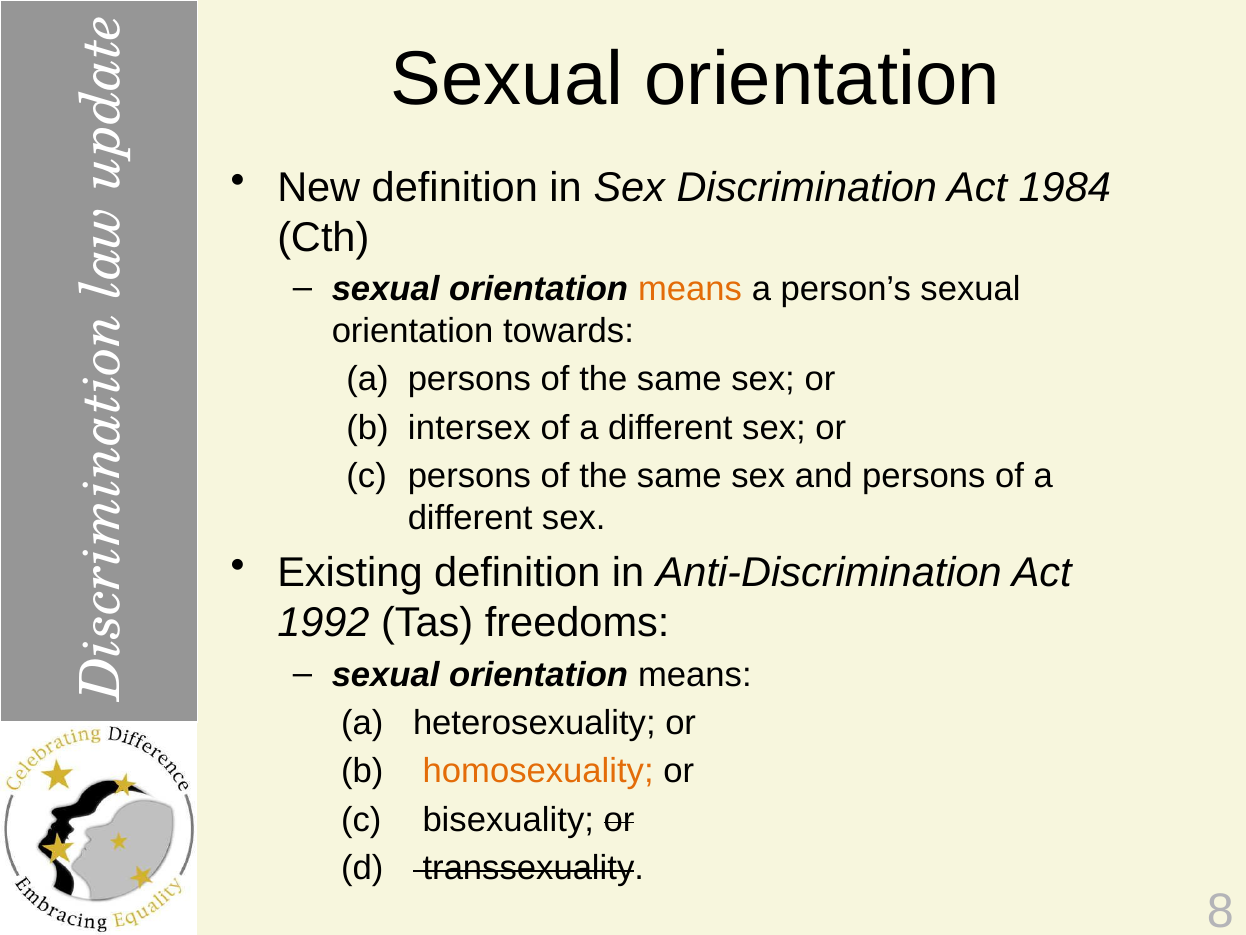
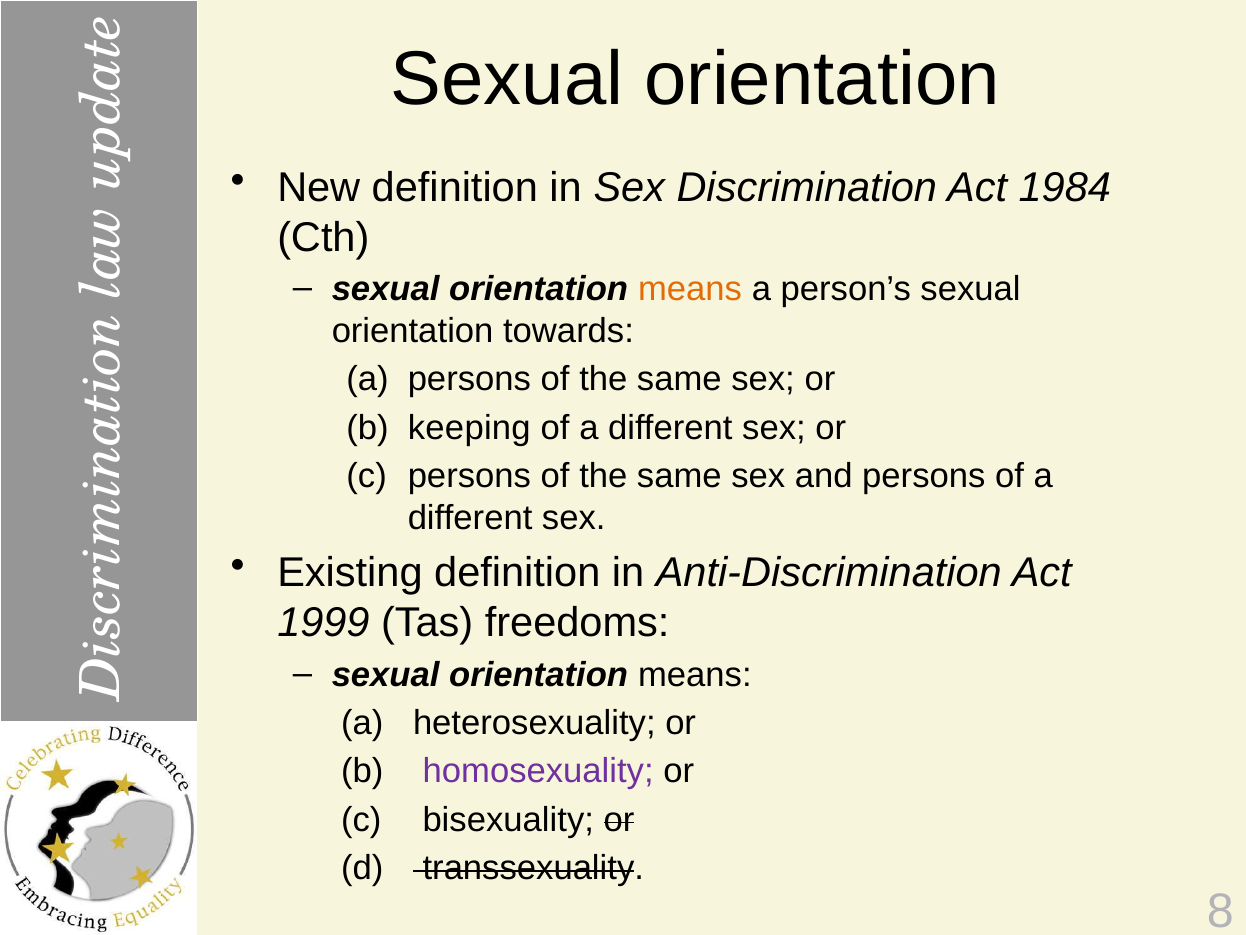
intersex: intersex -> keeping
1992: 1992 -> 1999
homosexuality colour: orange -> purple
